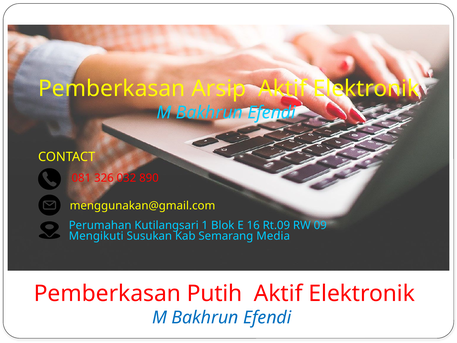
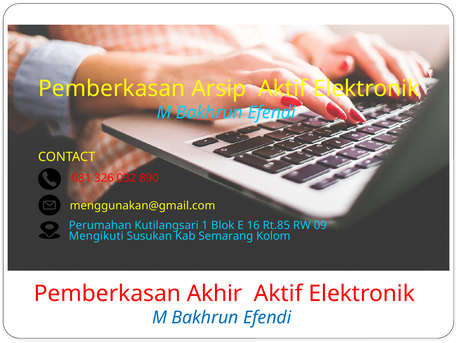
Rt.09: Rt.09 -> Rt.85
Media: Media -> Kolom
Putih: Putih -> Akhir
